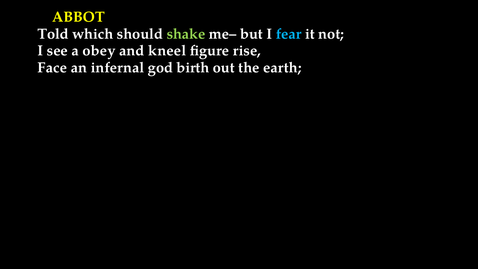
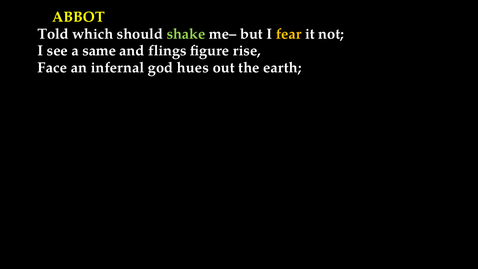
fear colour: light blue -> yellow
obey: obey -> same
kneel: kneel -> flings
birth: birth -> hues
